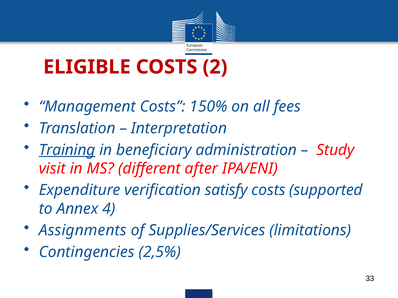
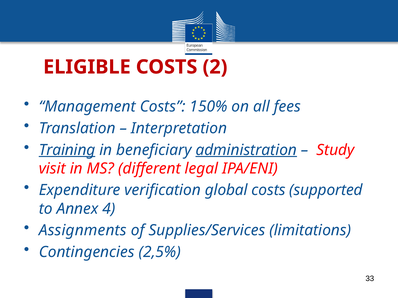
administration underline: none -> present
after: after -> legal
satisfy: satisfy -> global
